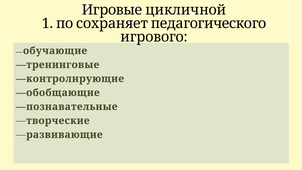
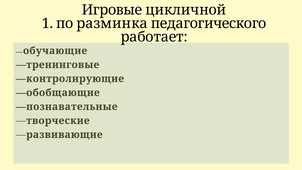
сохраняет: сохраняет -> разминка
игрового: игрового -> работает
